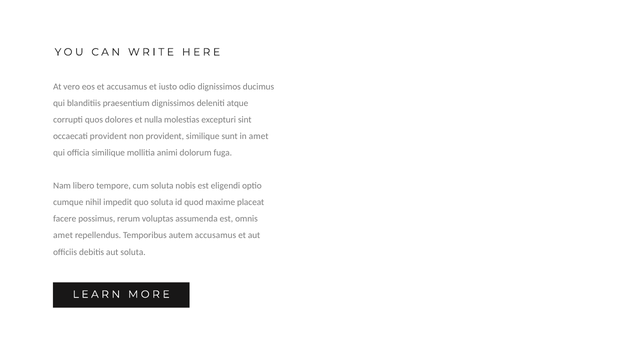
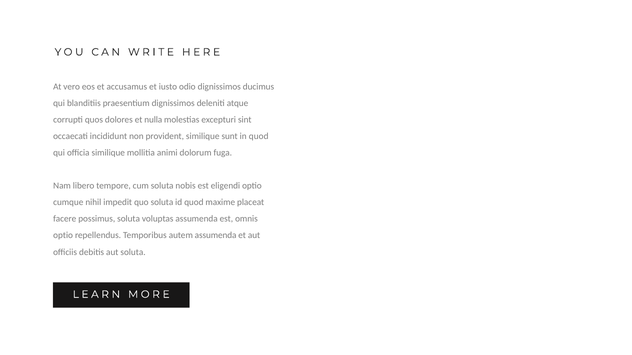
occaecati provident: provident -> incididunt
in amet: amet -> quod
possimus rerum: rerum -> soluta
amet at (63, 236): amet -> optio
autem accusamus: accusamus -> assumenda
